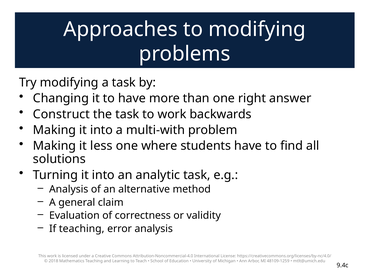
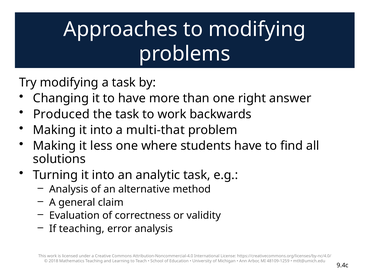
Construct: Construct -> Produced
multi-with: multi-with -> multi-that
